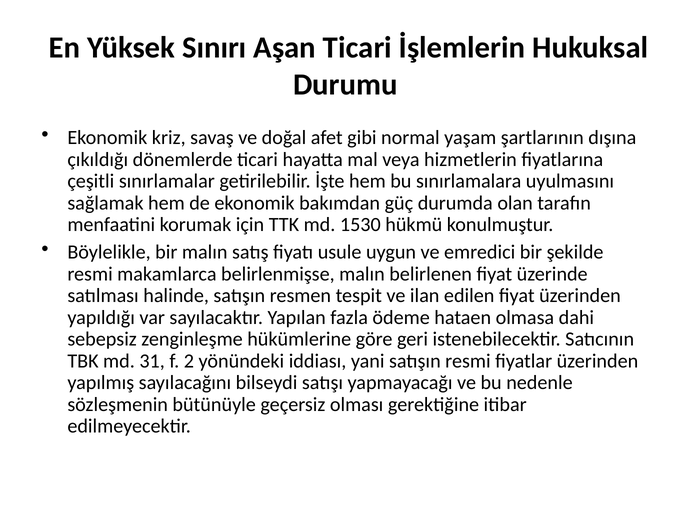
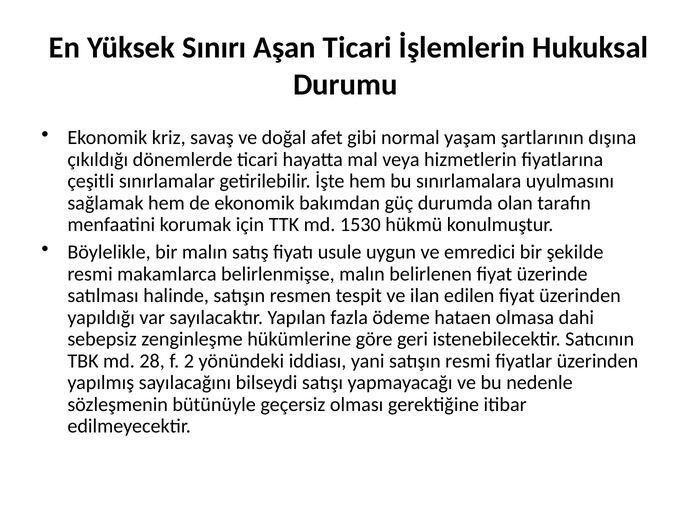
31: 31 -> 28
